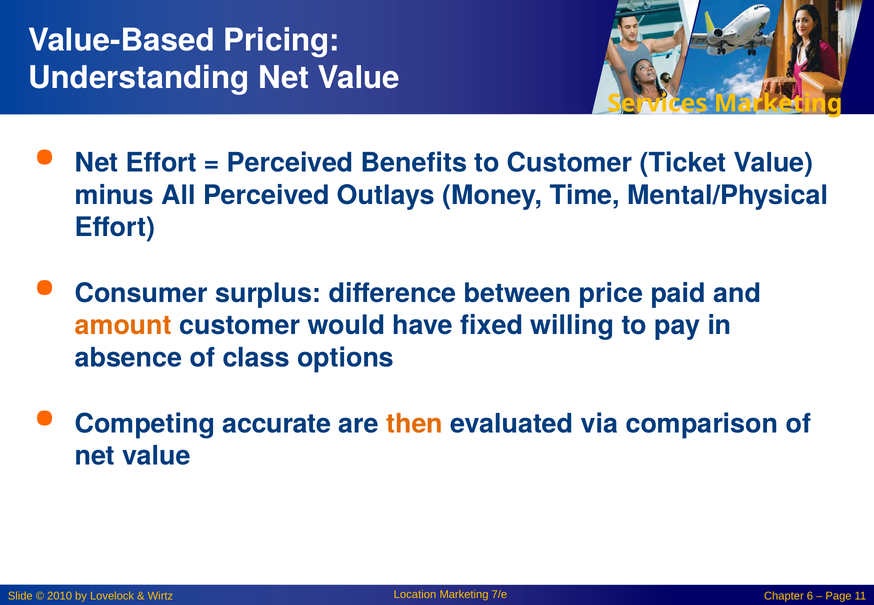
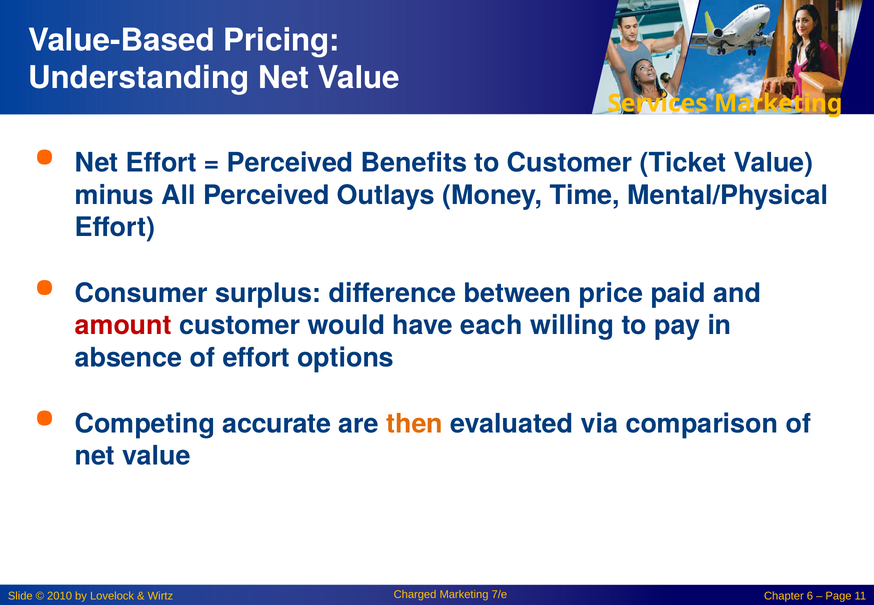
amount colour: orange -> red
fixed: fixed -> each
of class: class -> effort
Location: Location -> Charged
